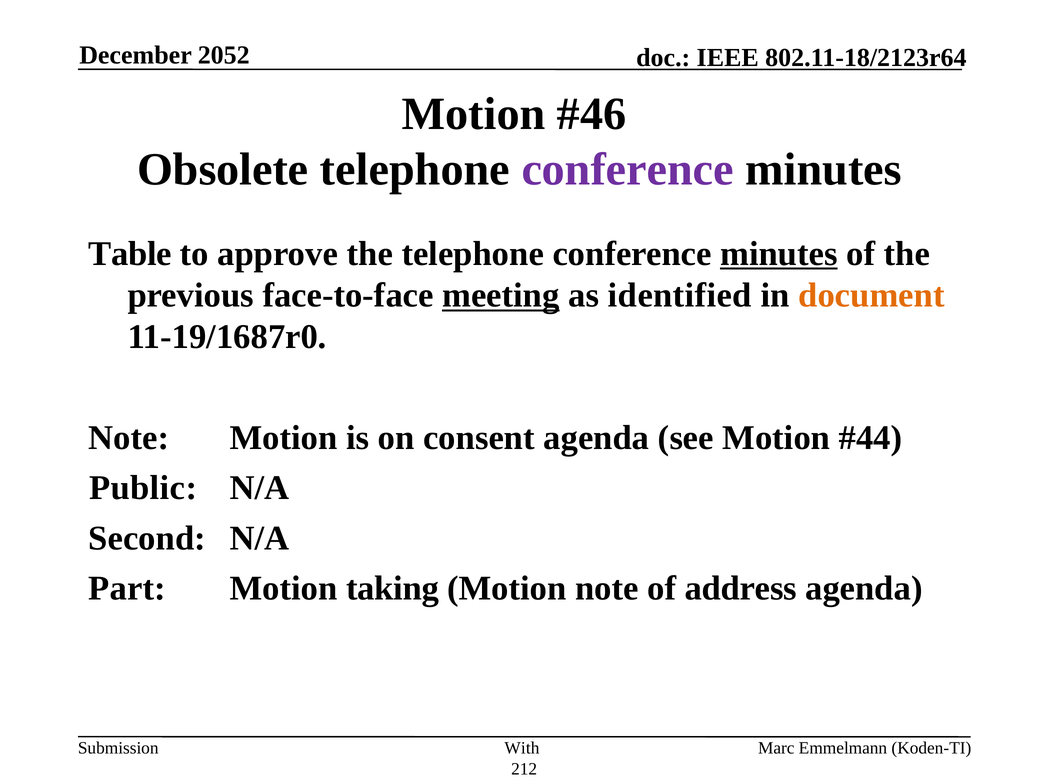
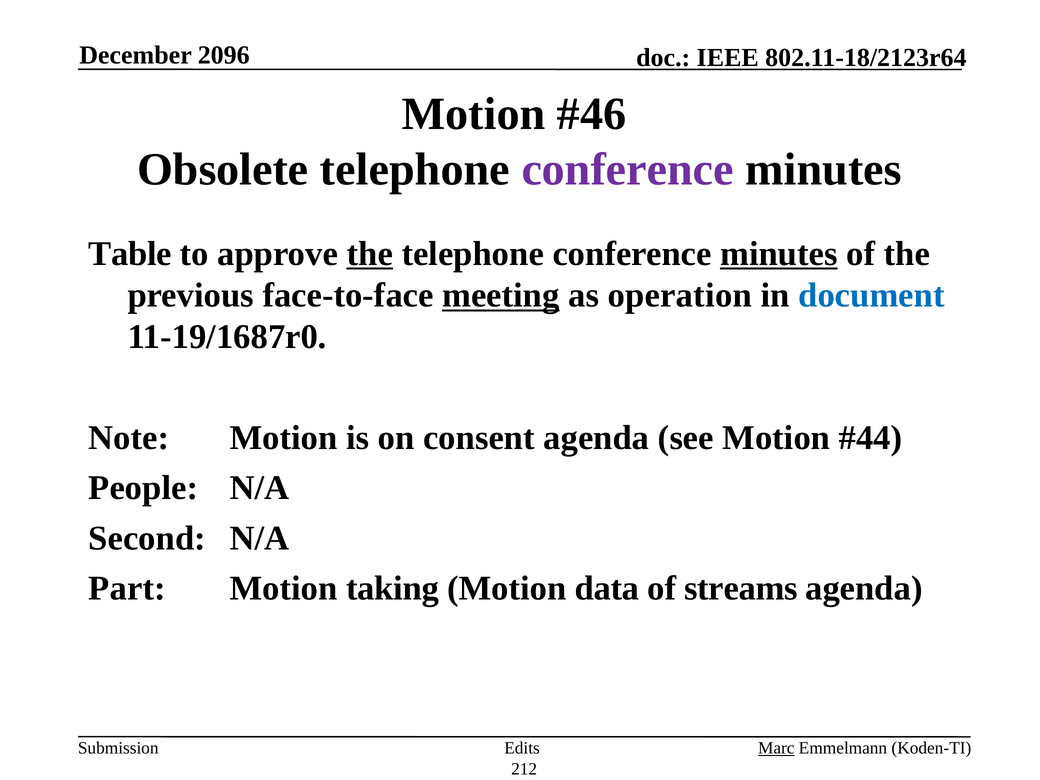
2052: 2052 -> 2096
the at (370, 254) underline: none -> present
identified: identified -> operation
document colour: orange -> blue
Public: Public -> People
Motion note: note -> data
address: address -> streams
With: With -> Edits
Marc underline: none -> present
